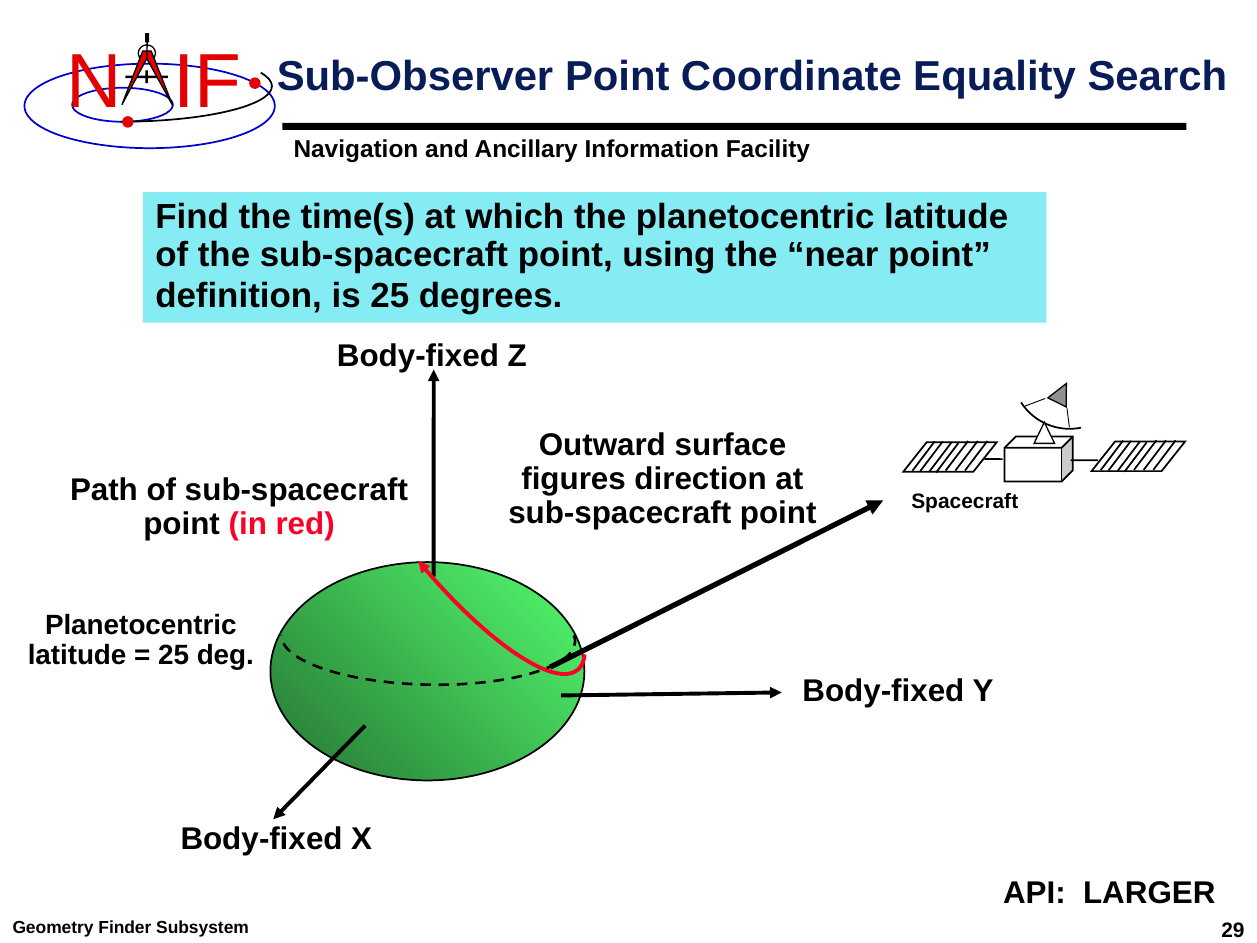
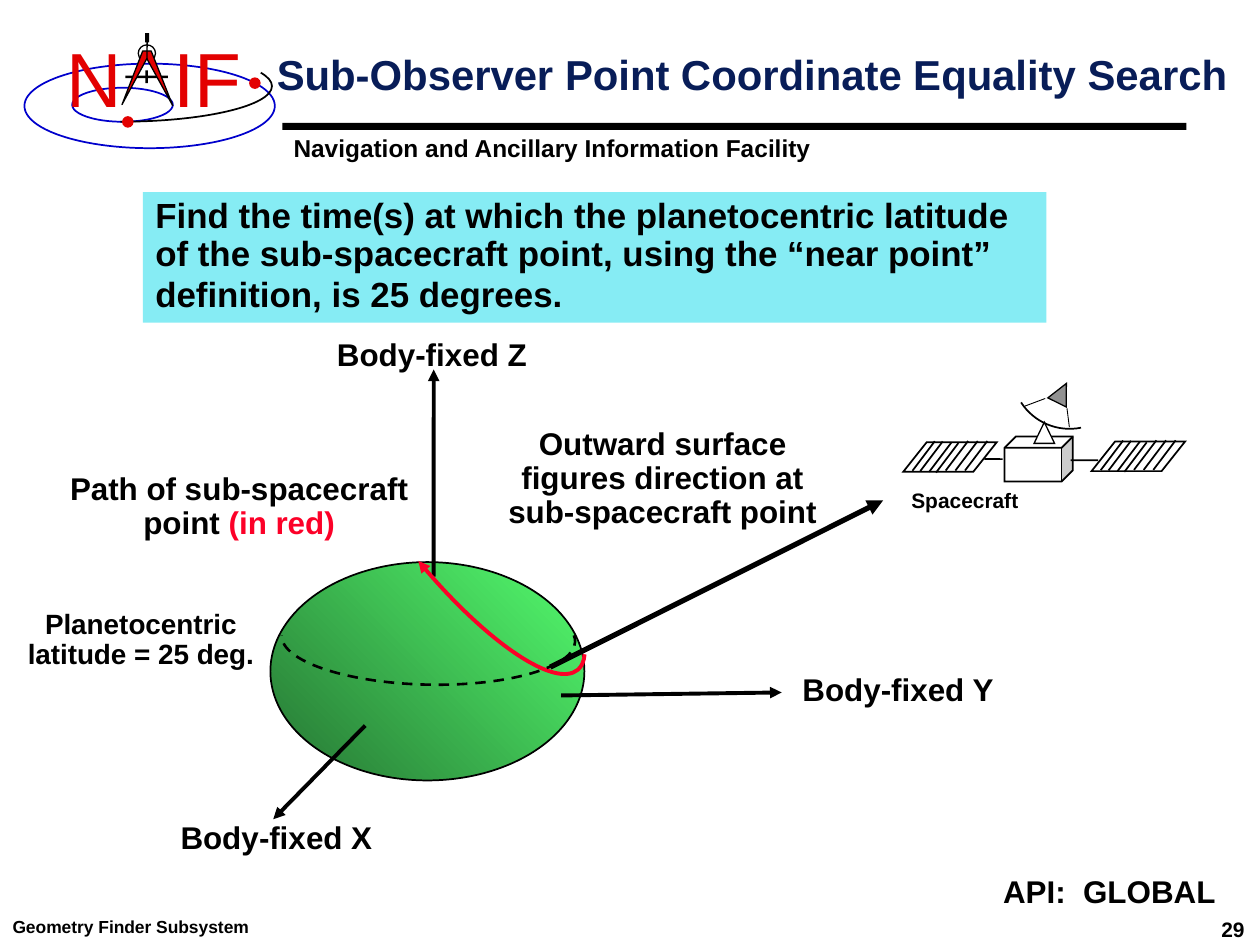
LARGER: LARGER -> GLOBAL
